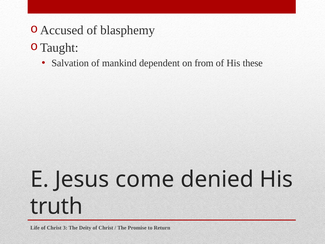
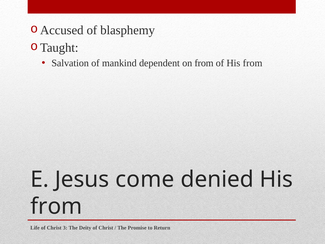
of His these: these -> from
truth at (56, 206): truth -> from
